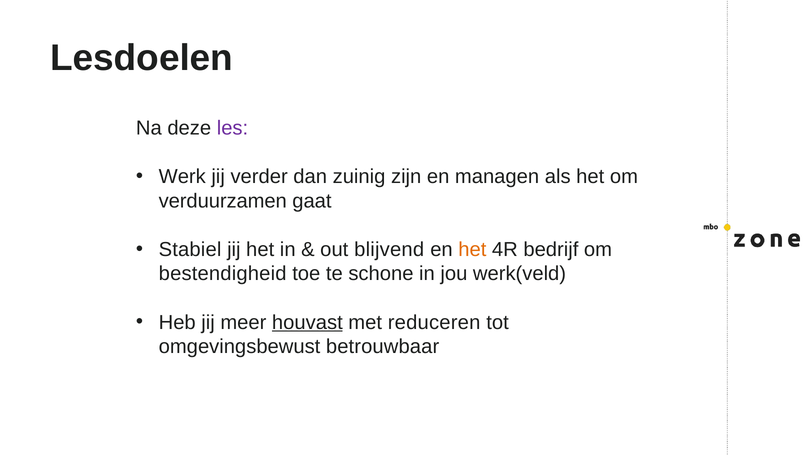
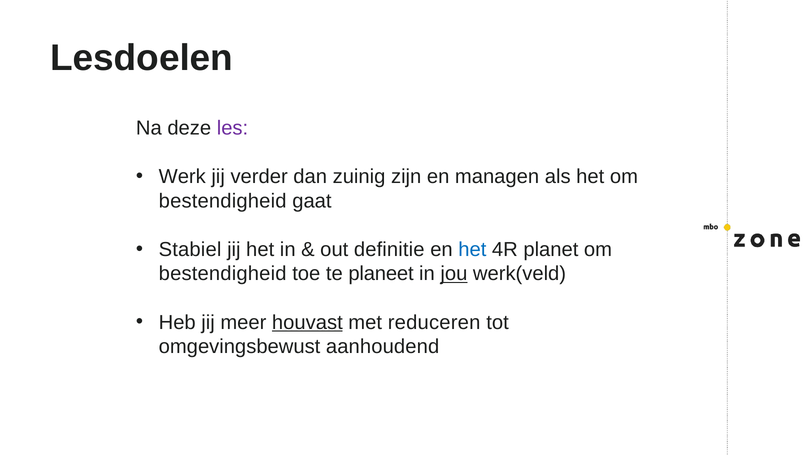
verduurzamen at (223, 201): verduurzamen -> bestendigheid
blijvend: blijvend -> definitie
het at (472, 249) colour: orange -> blue
bedrijf: bedrijf -> planet
schone: schone -> planeet
jou underline: none -> present
betrouwbaar: betrouwbaar -> aanhoudend
